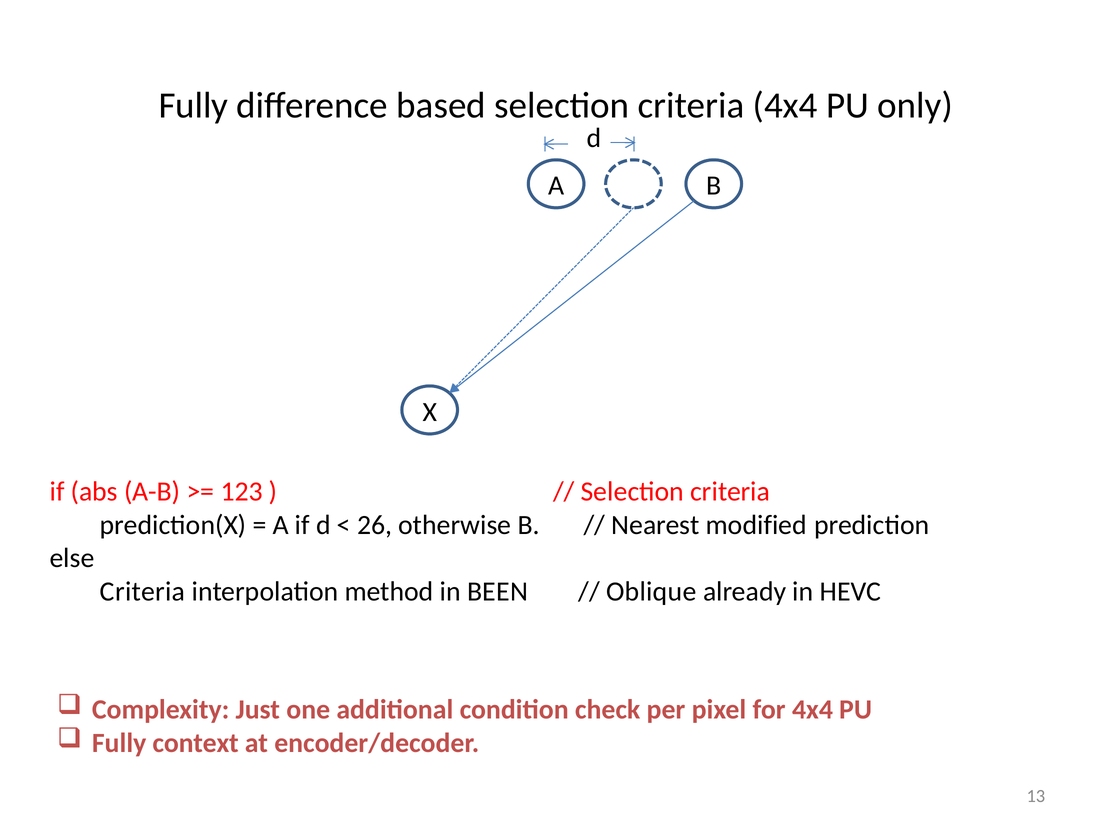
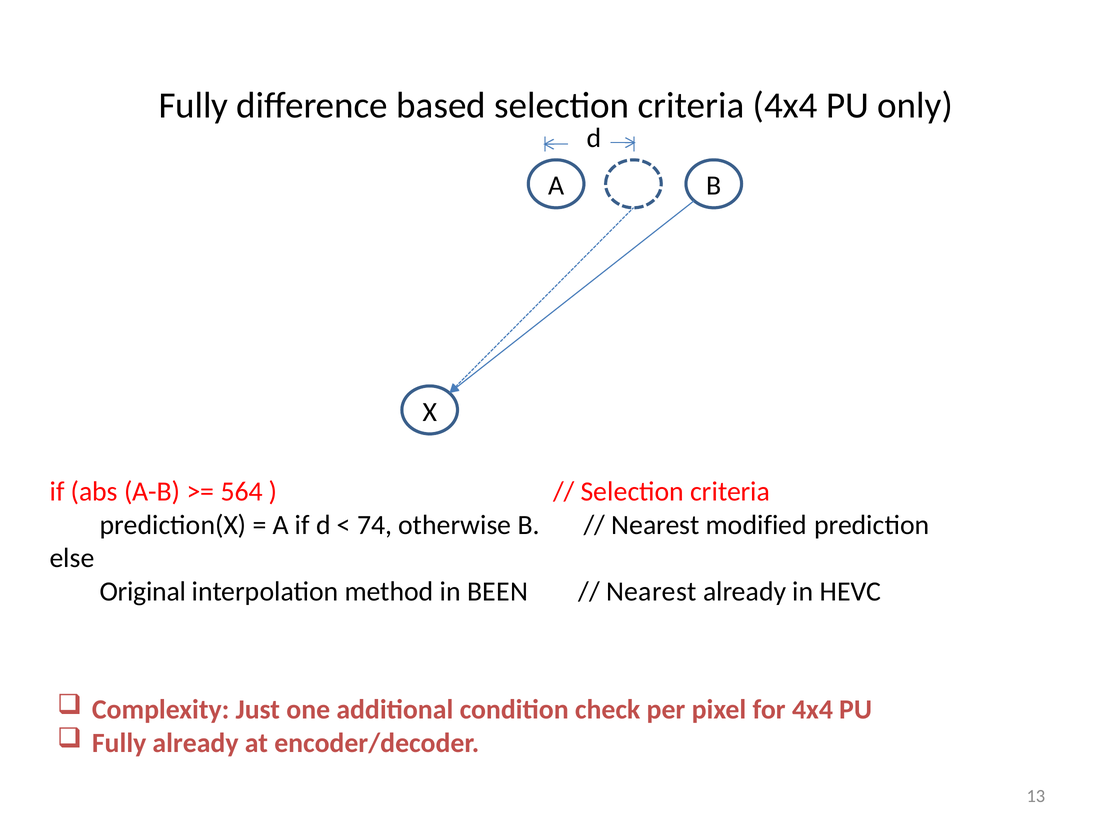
123: 123 -> 564
26: 26 -> 74
Criteria at (143, 592): Criteria -> Original
Oblique at (651, 592): Oblique -> Nearest
Fully context: context -> already
